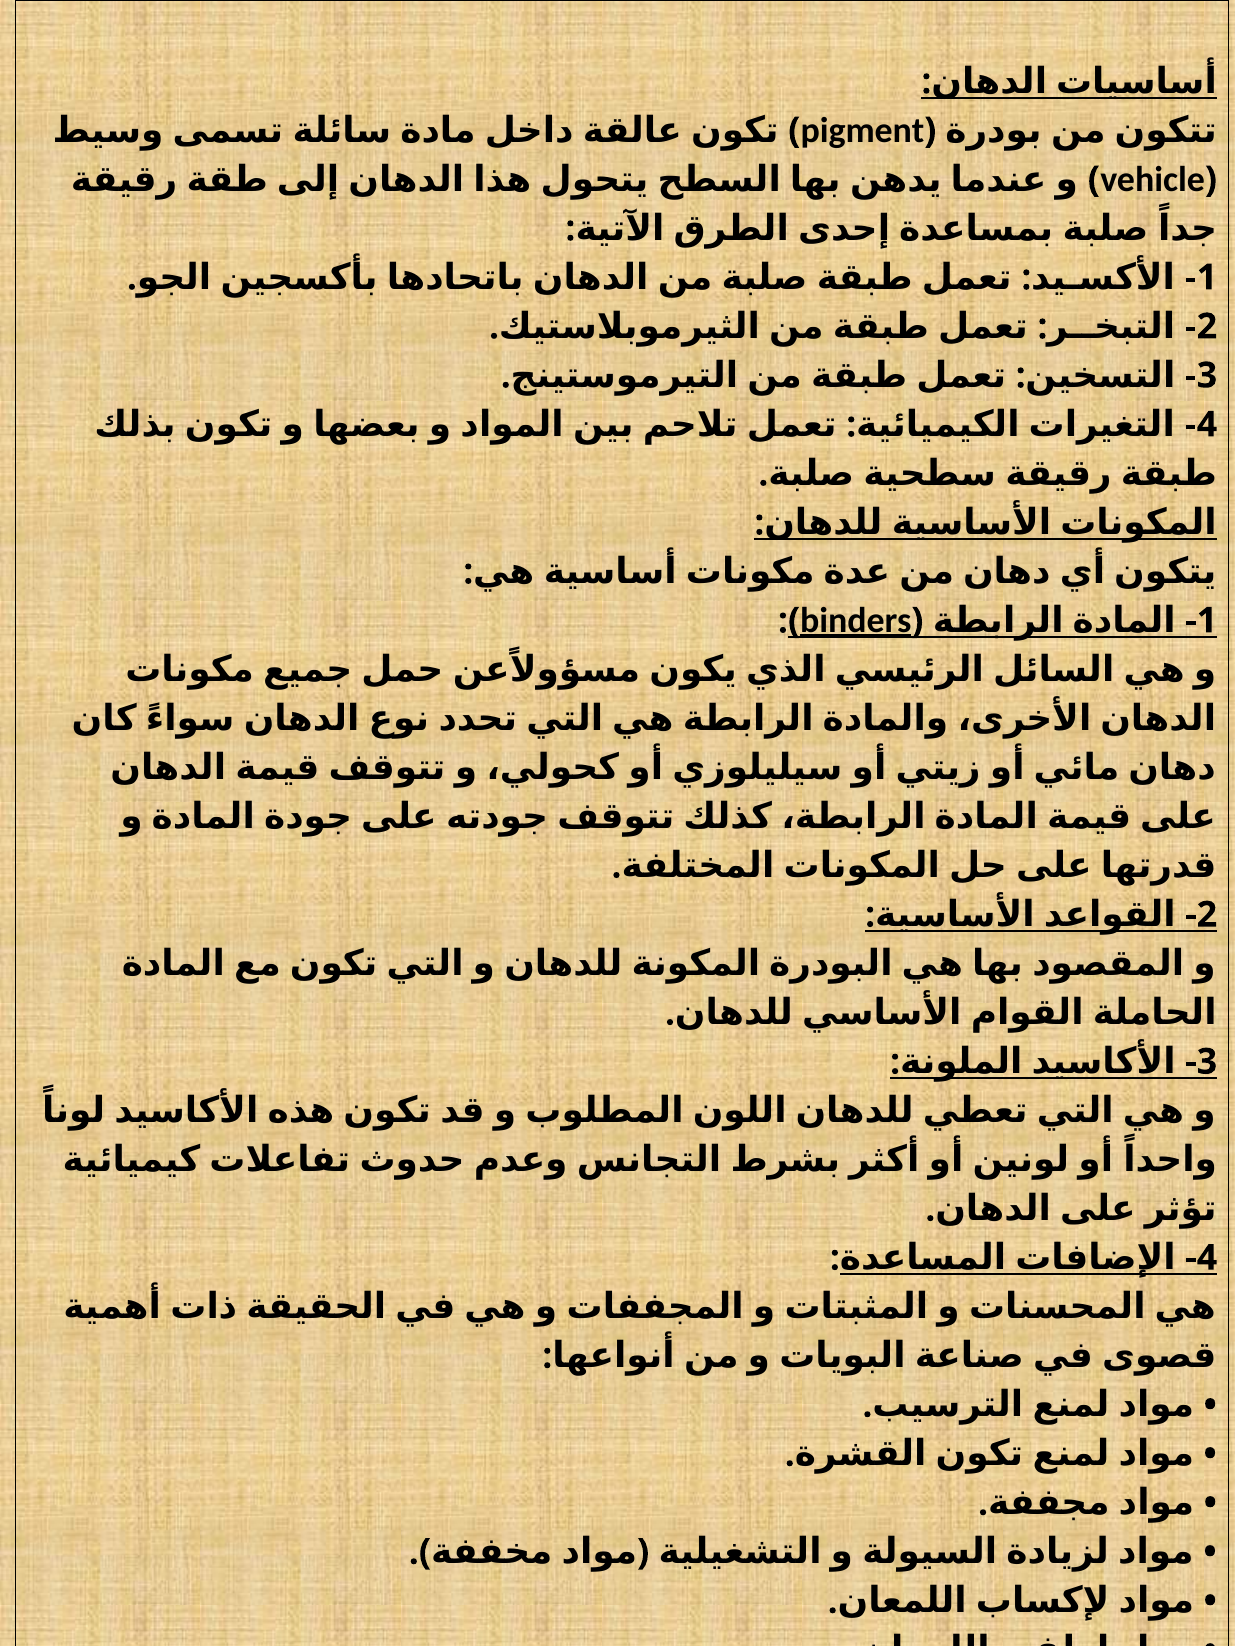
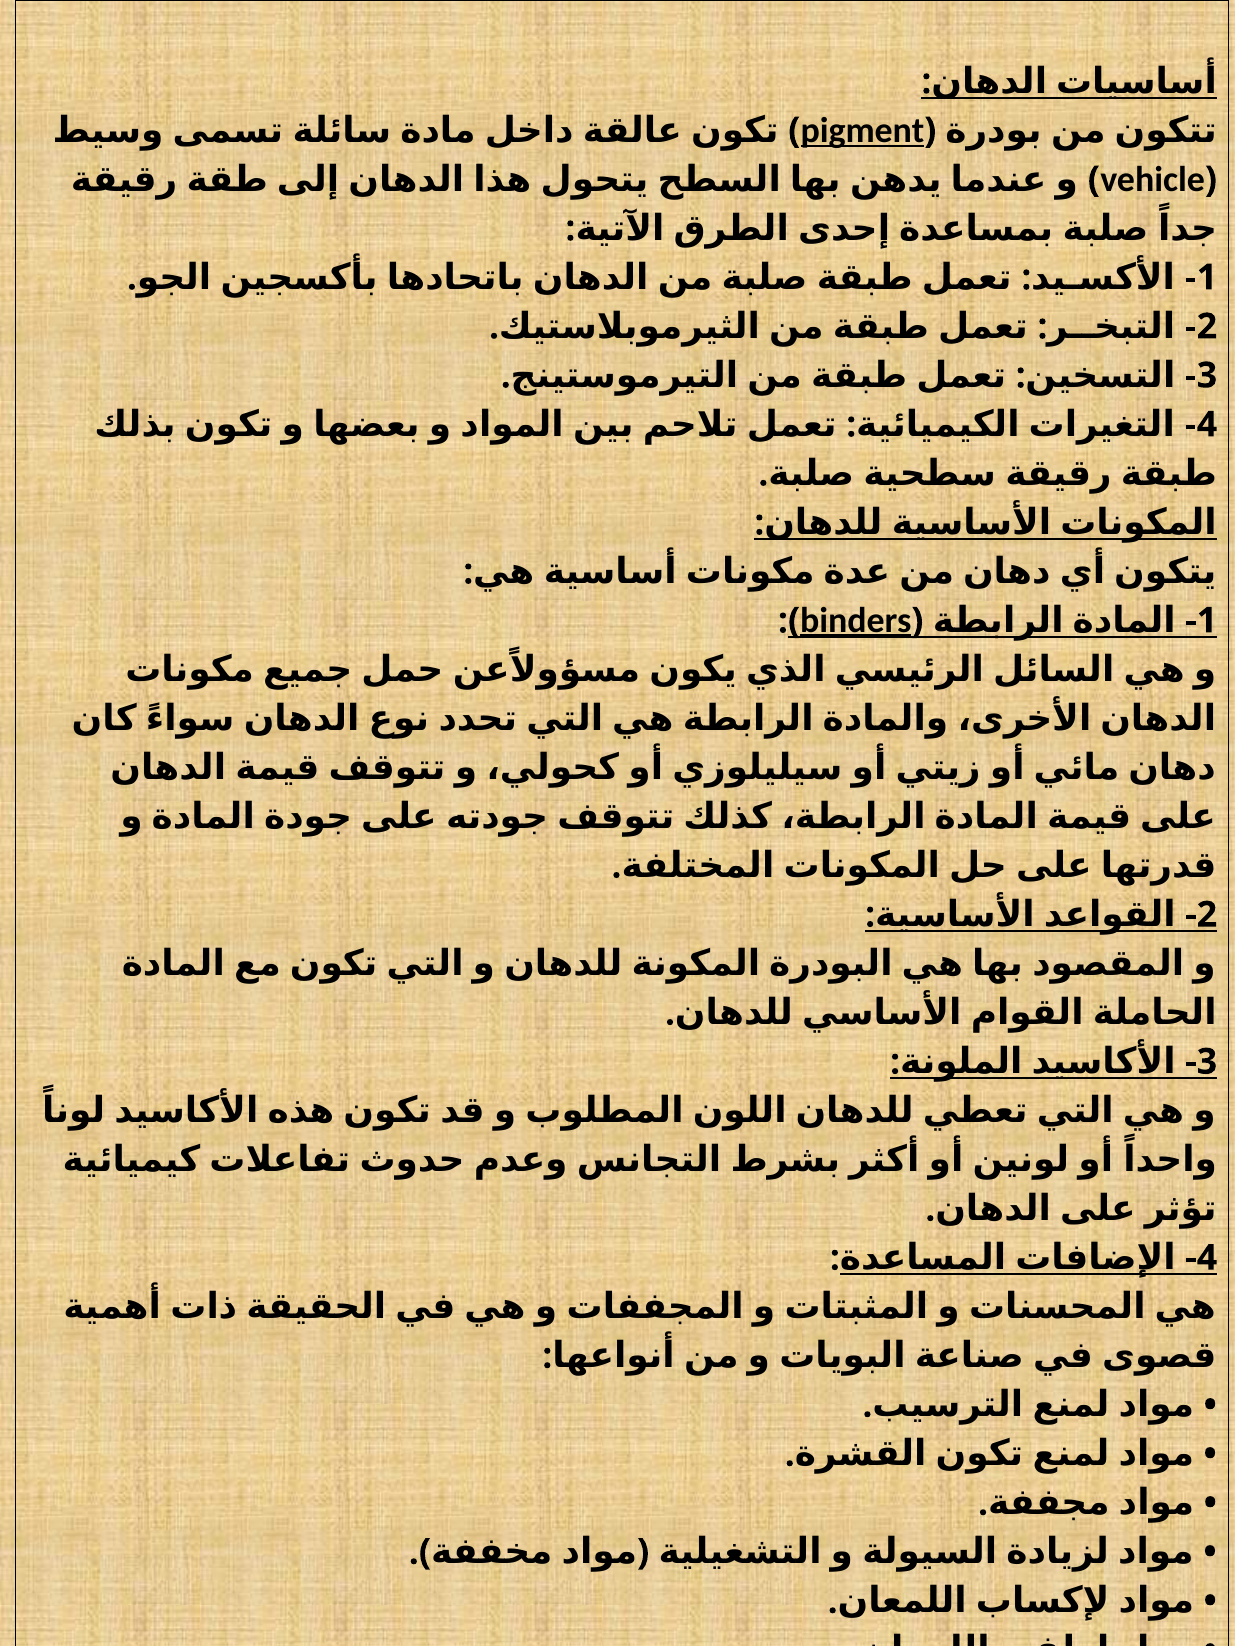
pigment underline: none -> present
